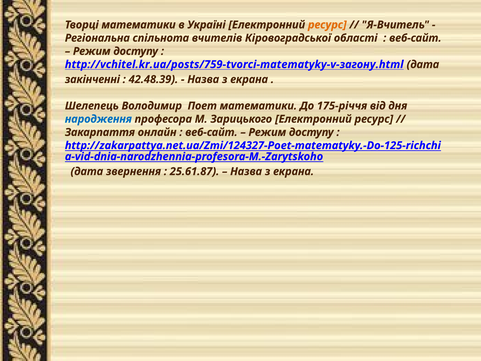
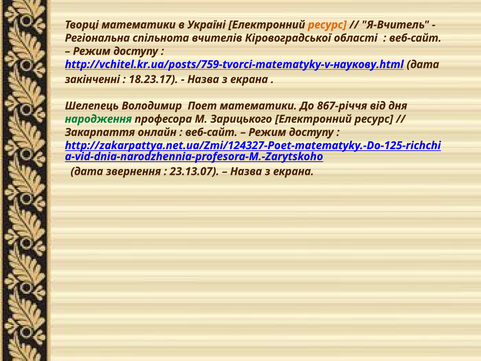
http://vchitel.kr.ua/posts/759-tvorci-matematyky-v-загону.html: http://vchitel.kr.ua/posts/759-tvorci-matematyky-v-загону.html -> http://vchitel.kr.ua/posts/759-tvorci-matematyky-v-наукову.html
42.48.39: 42.48.39 -> 18.23.17
175-річчя: 175-річчя -> 867-річчя
народження colour: blue -> green
25.61.87: 25.61.87 -> 23.13.07
